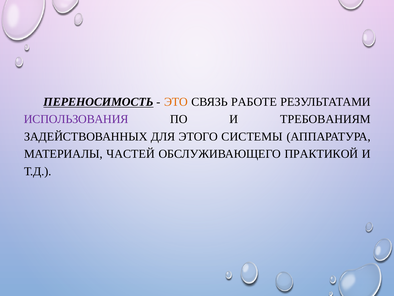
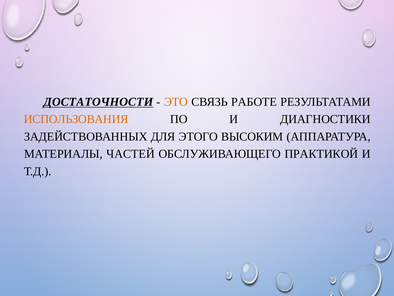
ПЕРЕНОСИМОСТЬ: ПЕРЕНОСИМОСТЬ -> ДОСТАТОЧНОСТИ
ИСПОЛЬЗОВАНИЯ colour: purple -> orange
ТРЕБОВАНИЯМ: ТРЕБОВАНИЯМ -> ДИАГНОСТИКИ
СИСТЕМЫ: СИСТЕМЫ -> ВЫСОКИМ
